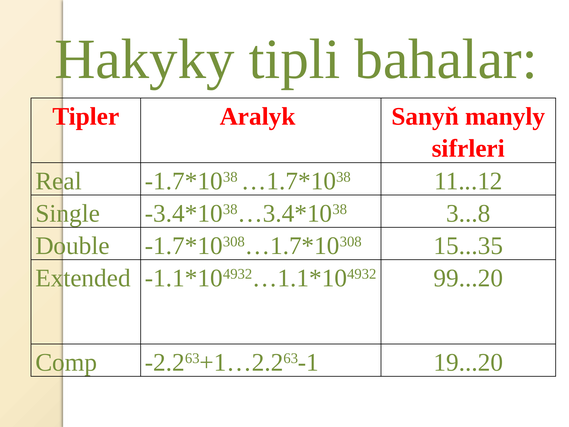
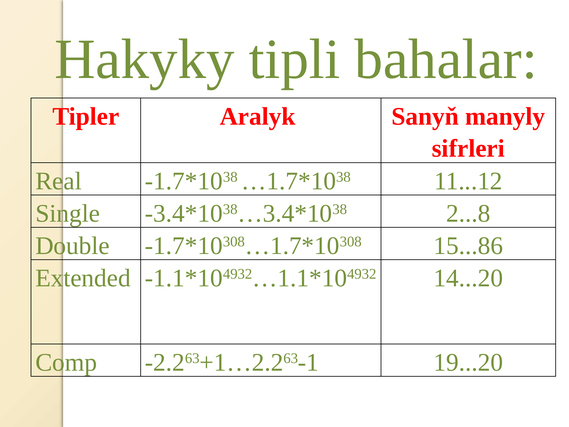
3...8: 3...8 -> 2...8
15...35: 15...35 -> 15...86
99...20: 99...20 -> 14...20
